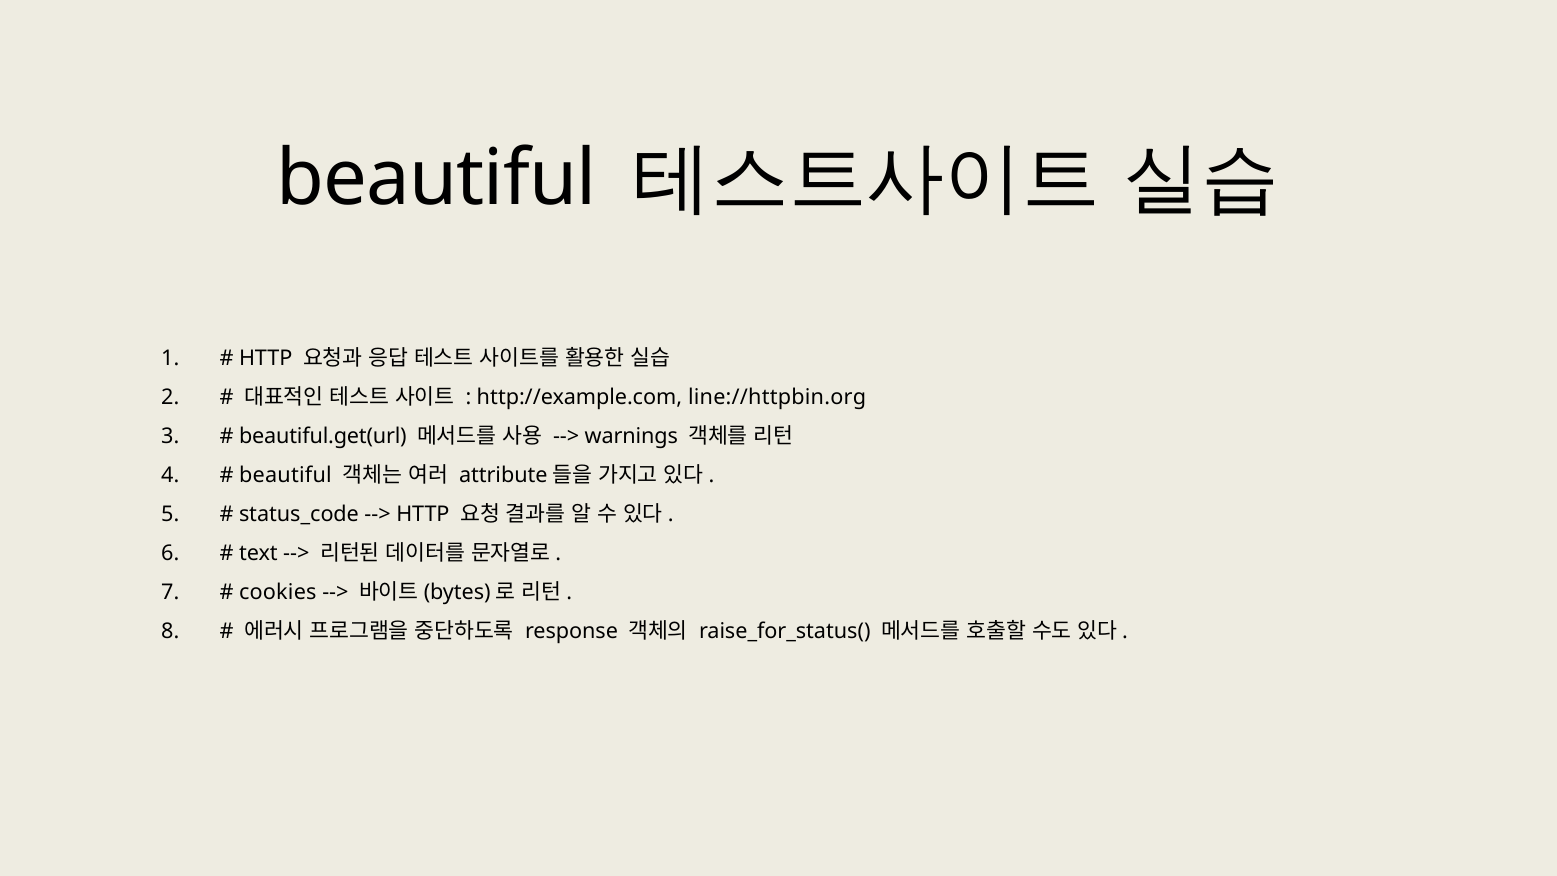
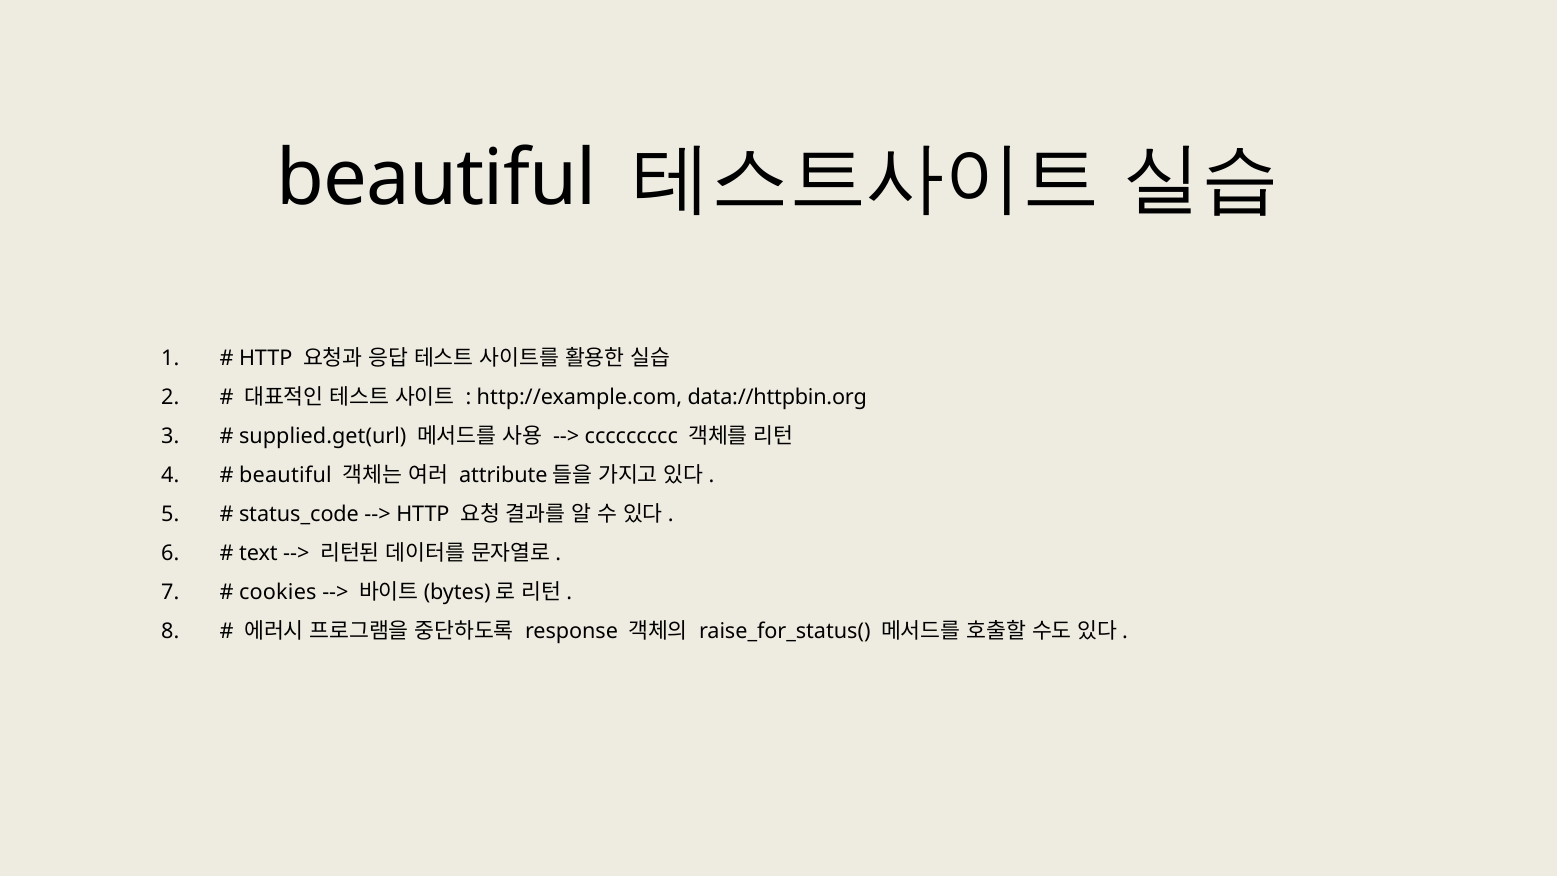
line://httpbin.org: line://httpbin.org -> data://httpbin.org
beautiful.get(url: beautiful.get(url -> supplied.get(url
warnings: warnings -> ccccccccc
